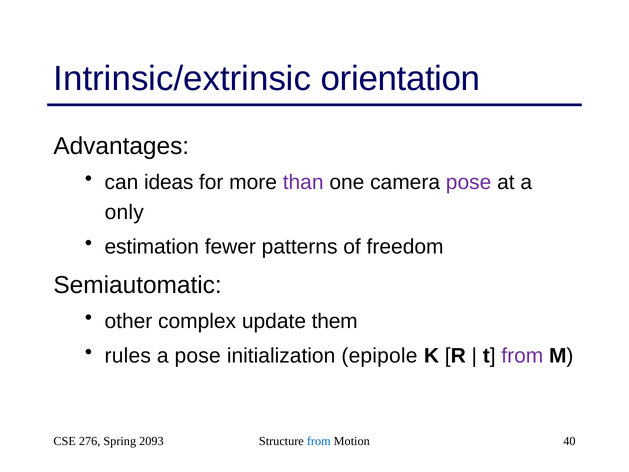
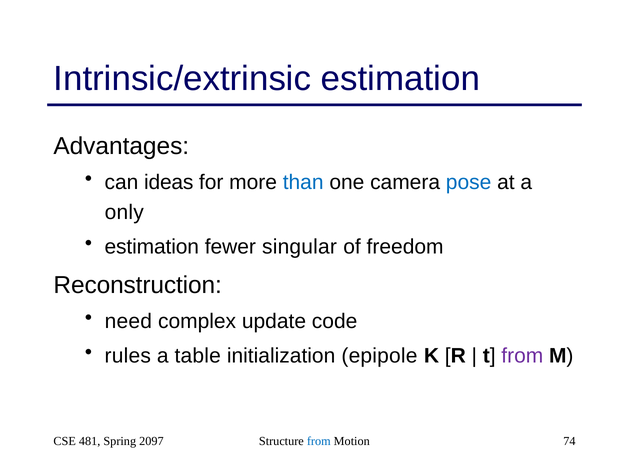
Intrinsic/extrinsic orientation: orientation -> estimation
than colour: purple -> blue
pose at (469, 182) colour: purple -> blue
patterns: patterns -> singular
Semiautomatic: Semiautomatic -> Reconstruction
other: other -> need
them: them -> code
a pose: pose -> table
276: 276 -> 481
2093: 2093 -> 2097
40: 40 -> 74
